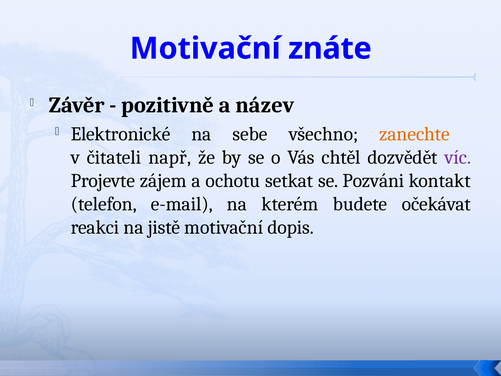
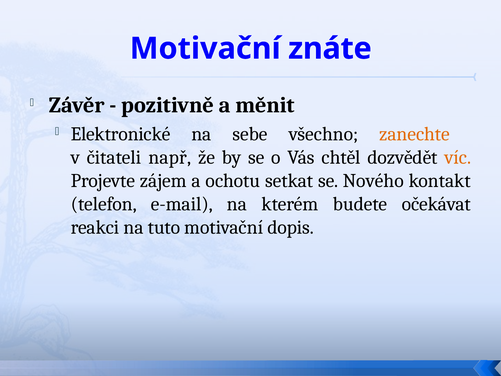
název: název -> měnit
víc colour: purple -> orange
Pozváni: Pozváni -> Nového
jistě: jistě -> tuto
